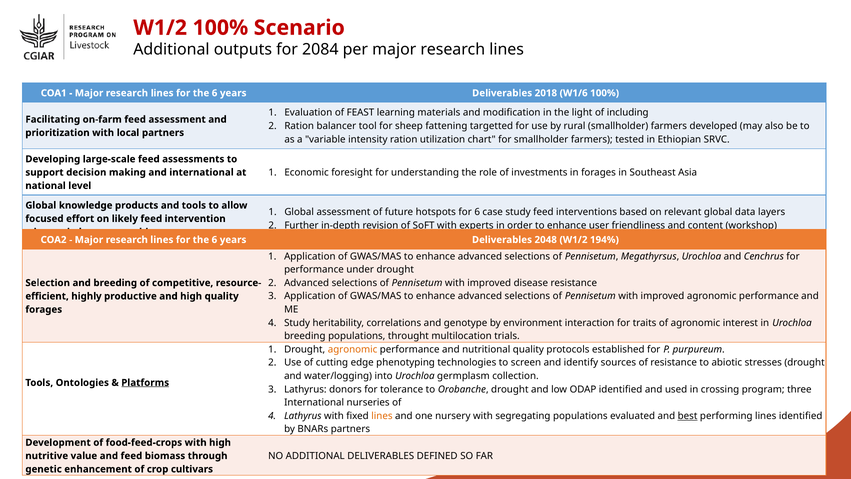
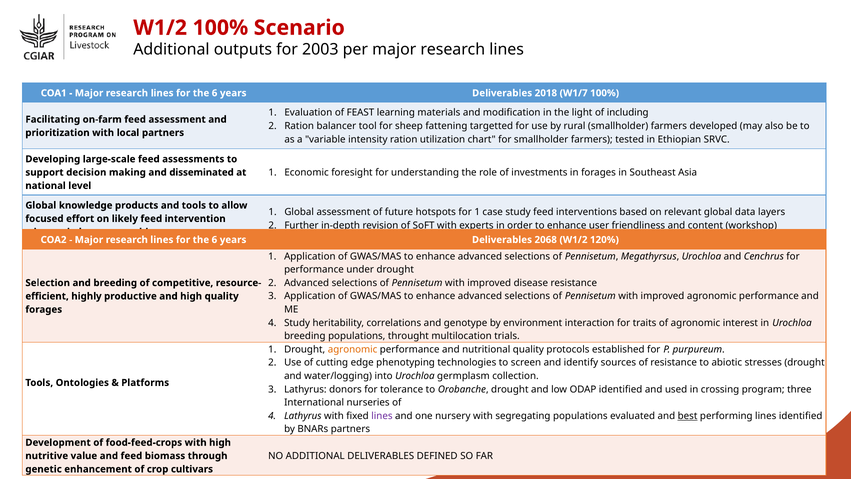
2084: 2084 -> 2003
W1/6: W1/6 -> W1/7
and international: international -> disseminated
for 6: 6 -> 1
2048: 2048 -> 2068
194%: 194% -> 120%
Platforms underline: present -> none
lines at (382, 416) colour: orange -> purple
